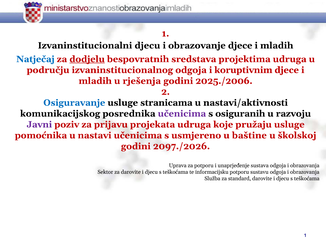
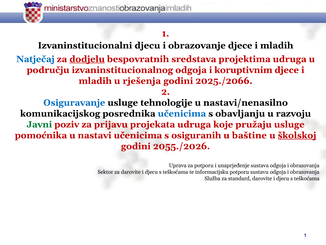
2025./2006: 2025./2006 -> 2025./2066
stranicama: stranicama -> tehnologije
nastavi/aktivnosti: nastavi/aktivnosti -> nastavi/nenasilno
učenicima at (182, 113) colour: purple -> blue
osiguranih: osiguranih -> obavljanju
Javni colour: purple -> green
usmjereno: usmjereno -> osiguranih
školskoj underline: none -> present
2097./2026: 2097./2026 -> 2055./2026
